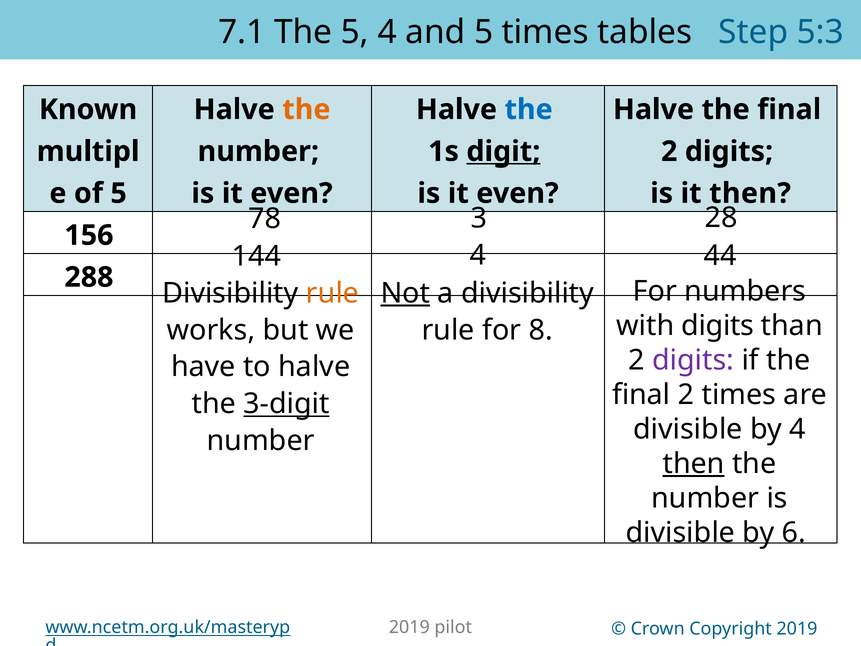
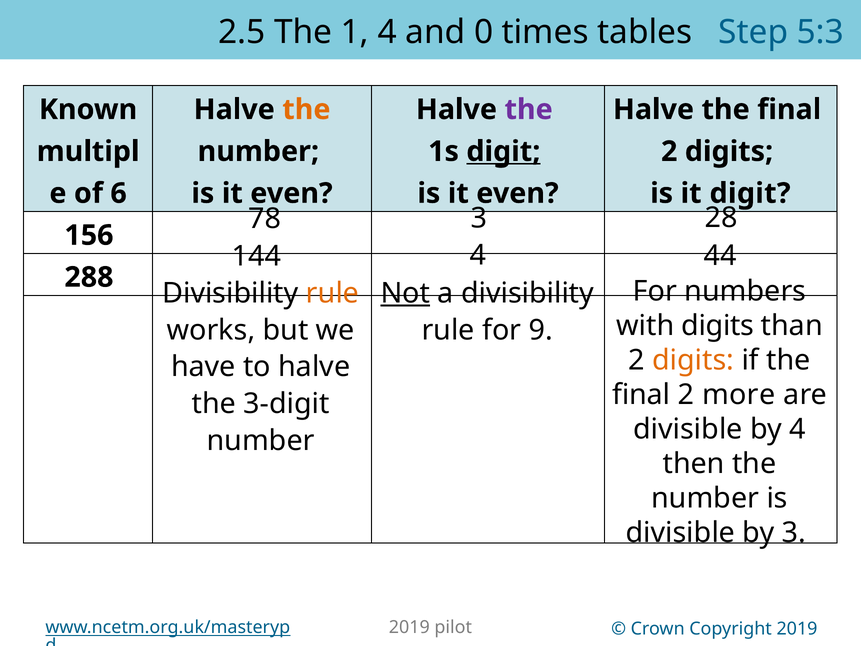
7.1: 7.1 -> 2.5
The 5: 5 -> 1
and 5: 5 -> 0
the at (529, 110) colour: blue -> purple
of 5: 5 -> 6
it then: then -> digit
8: 8 -> 9
digits at (693, 360) colour: purple -> orange
2 times: times -> more
3-digit underline: present -> none
then at (694, 463) underline: present -> none
by 6: 6 -> 3
